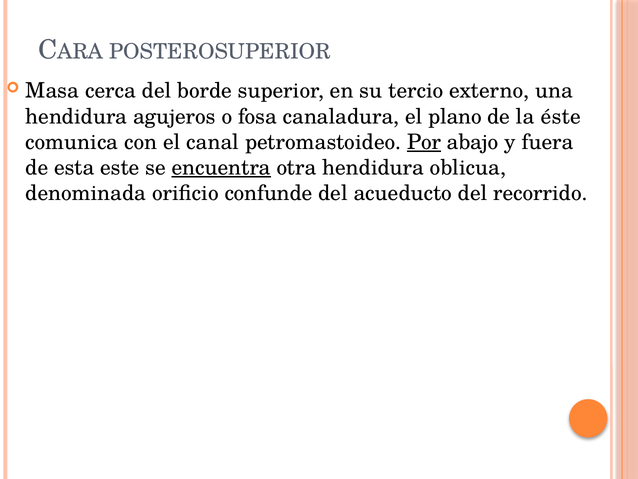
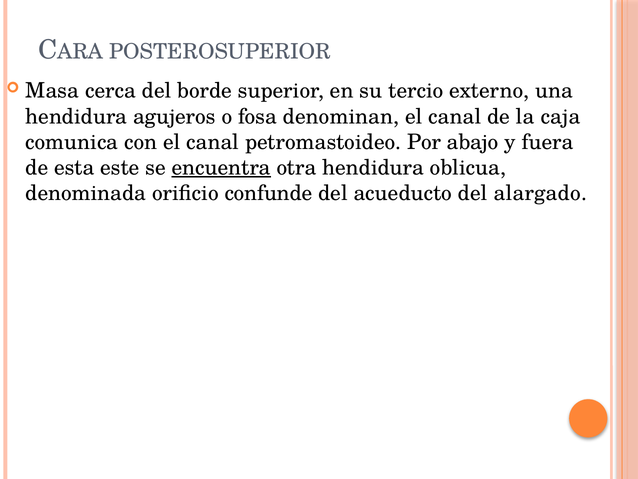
canaladura: canaladura -> denominan
plano at (455, 116): plano -> canal
éste: éste -> caja
Por underline: present -> none
recorrido: recorrido -> alargado
